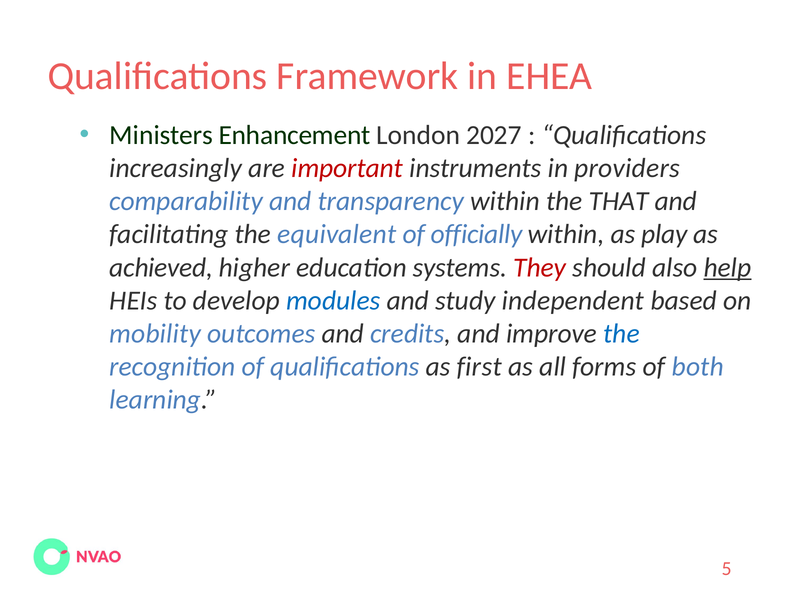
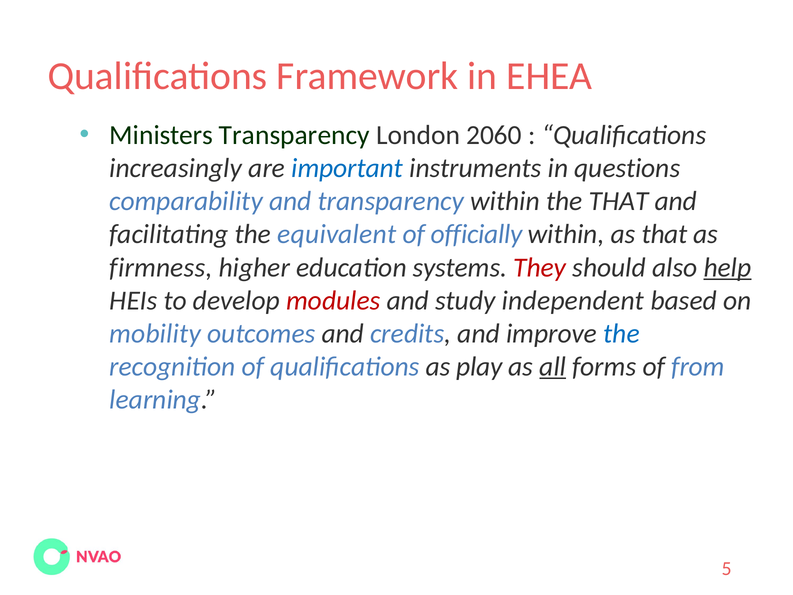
Ministers Enhancement: Enhancement -> Transparency
2027: 2027 -> 2060
important colour: red -> blue
providers: providers -> questions
as play: play -> that
achieved: achieved -> firmness
modules colour: blue -> red
first: first -> play
all underline: none -> present
both: both -> from
